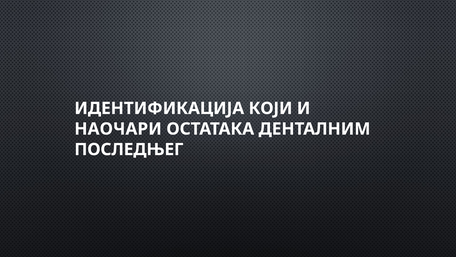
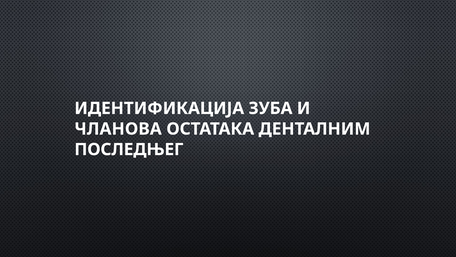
КОЈИ: КОЈИ -> ЗУБА
НАОЧАРИ: НАОЧАРИ -> ЧЛАНОВА
